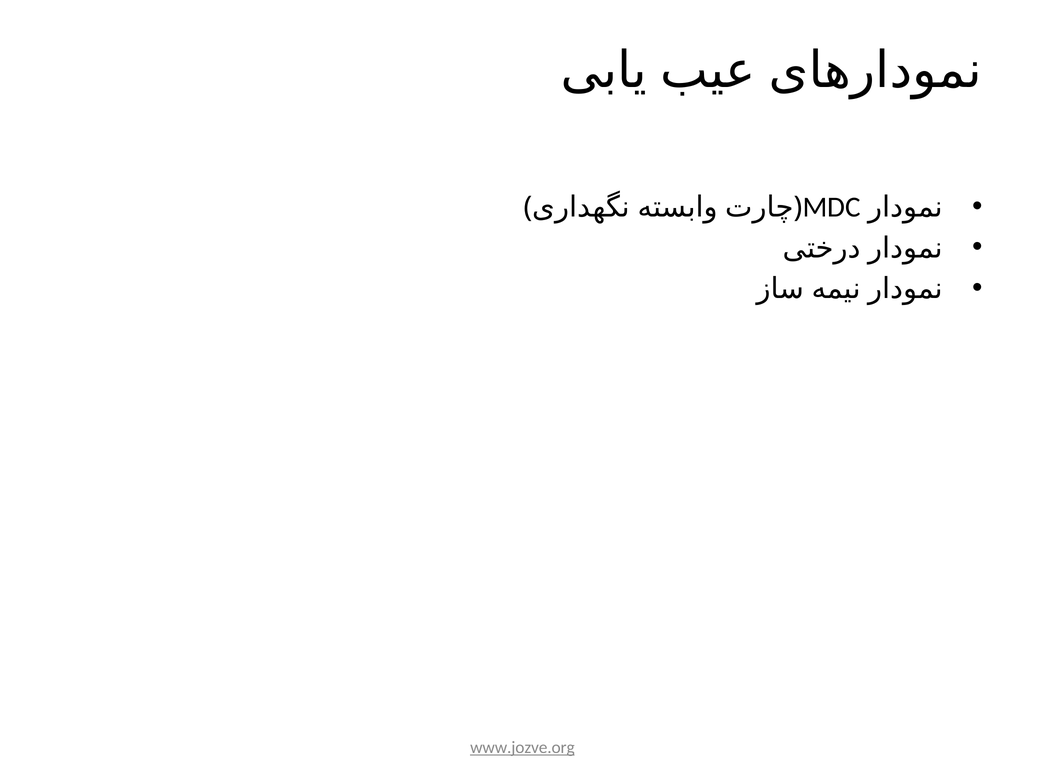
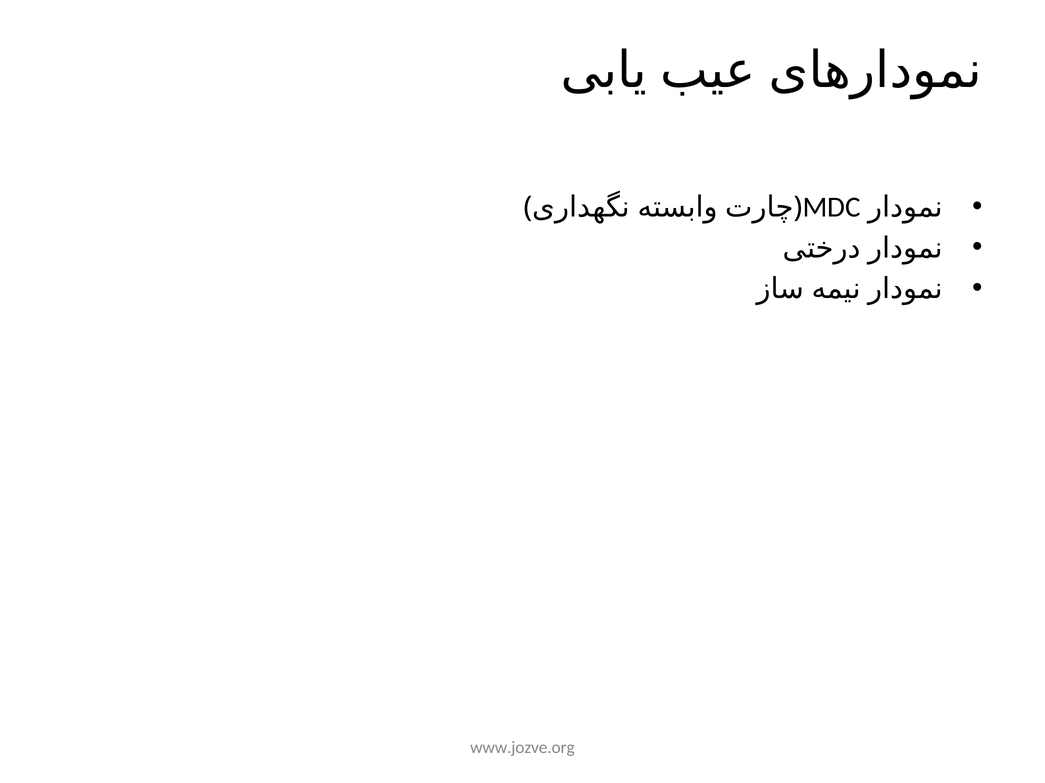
www.jozve.org underline: present -> none
